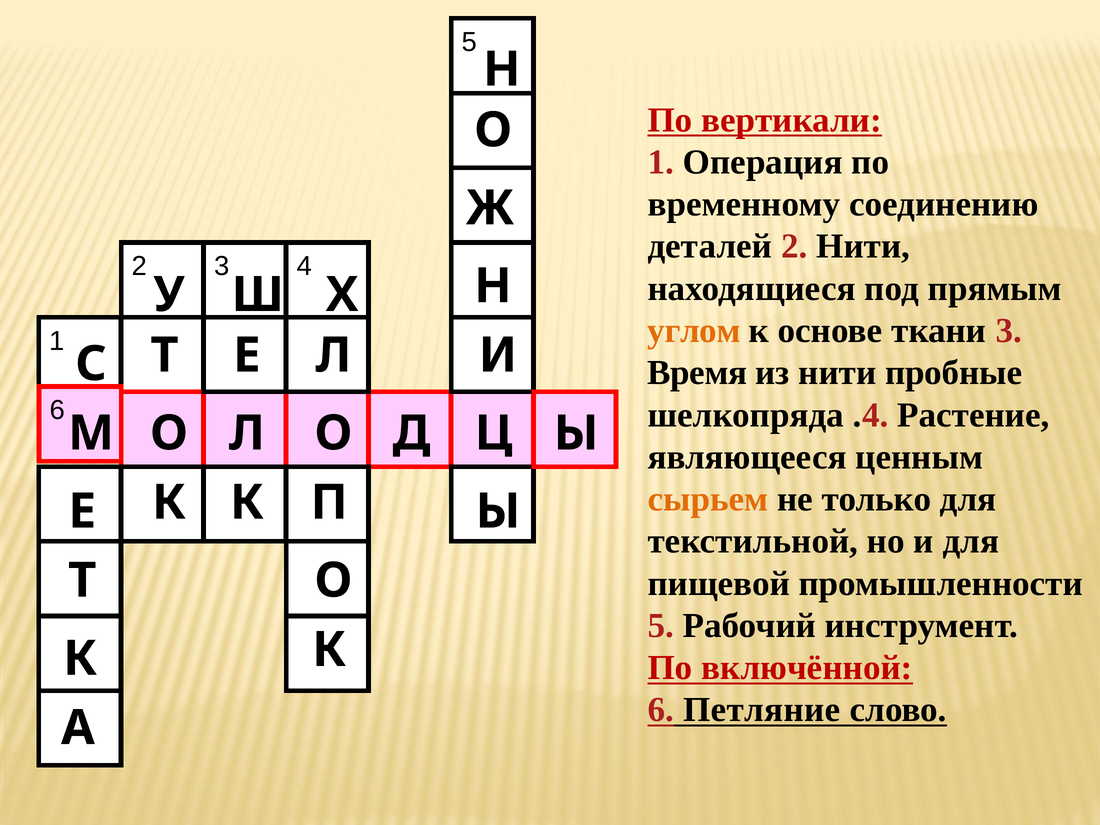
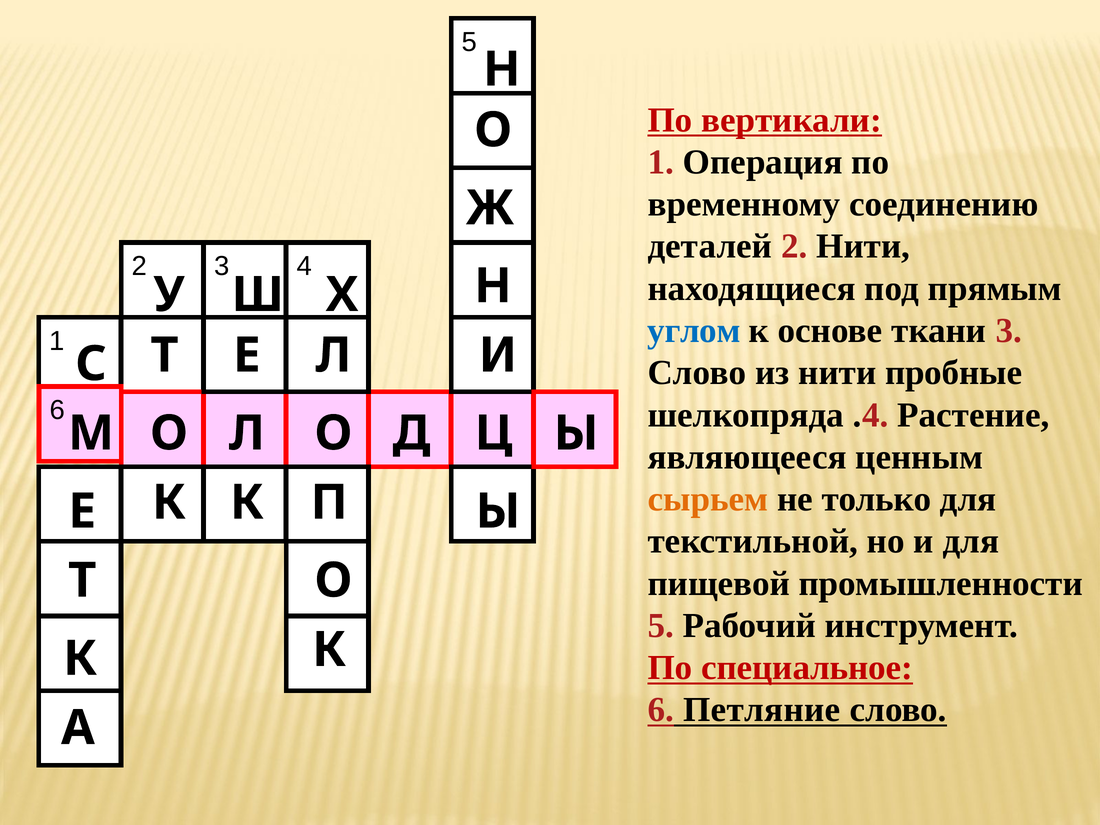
углом colour: orange -> blue
Время at (697, 373): Время -> Слово
включённой: включённой -> специальное
